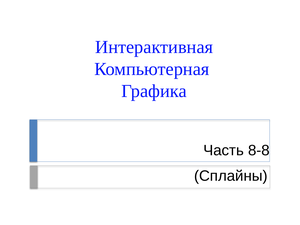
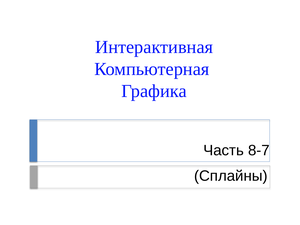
8-8: 8-8 -> 8-7
